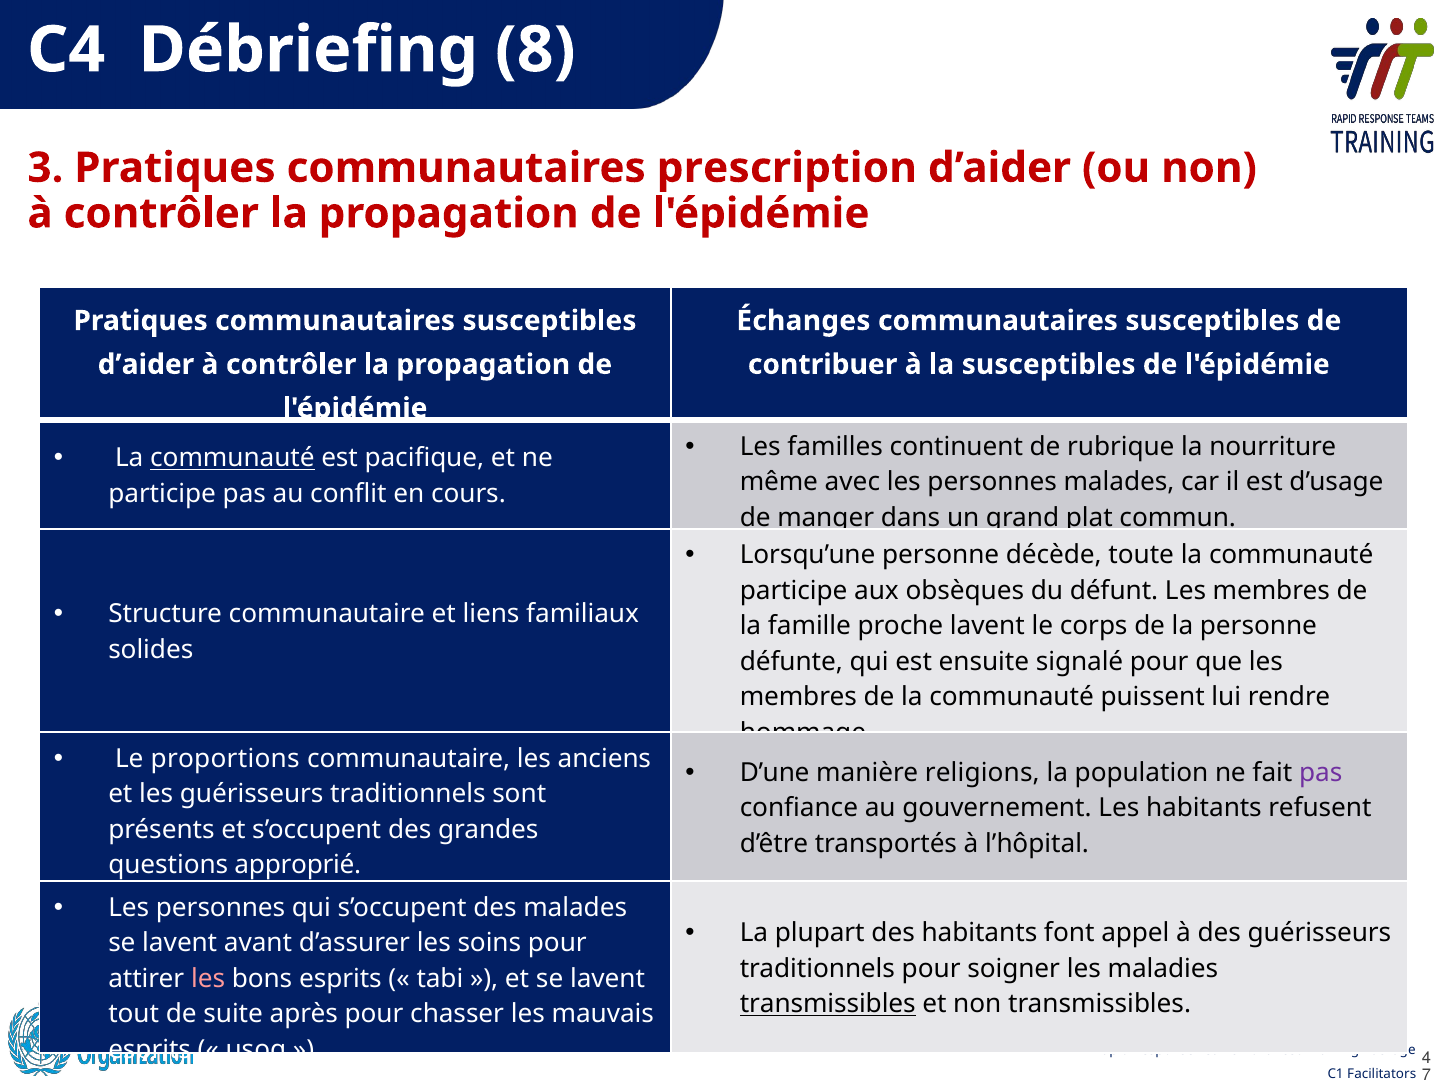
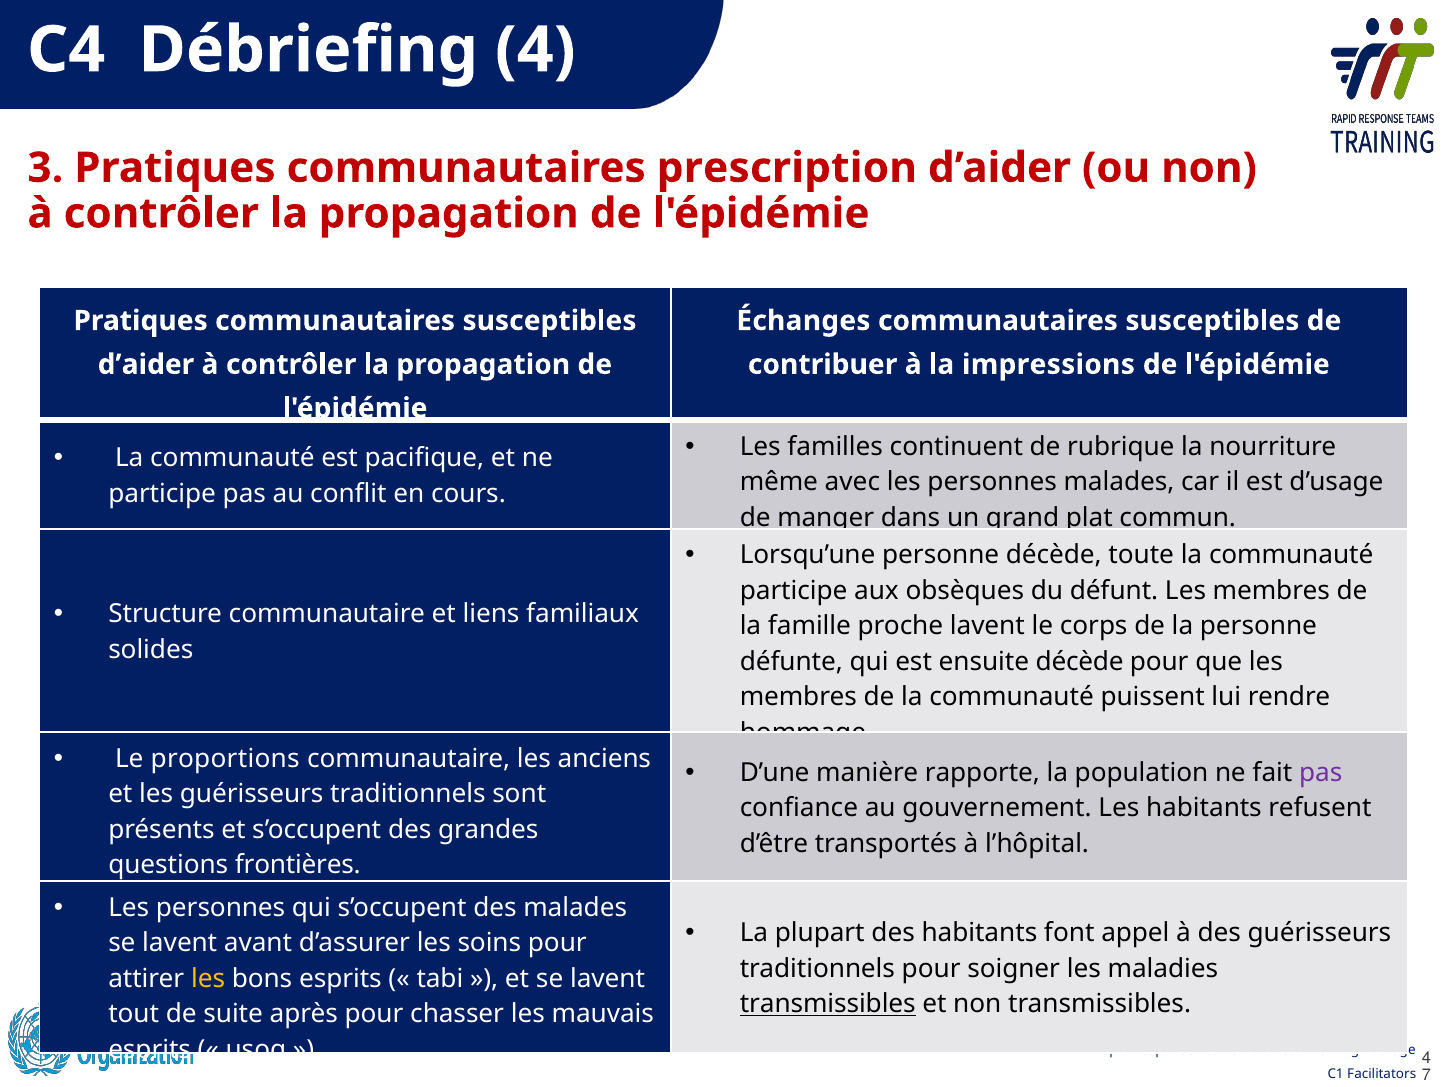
Débriefing 8: 8 -> 4
la susceptibles: susceptibles -> impressions
communauté at (232, 458) underline: present -> none
ensuite signalé: signalé -> décède
religions: religions -> rapporte
approprié: approprié -> frontières
les at (208, 979) colour: pink -> yellow
